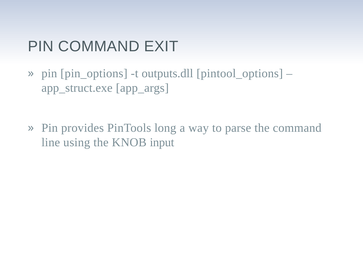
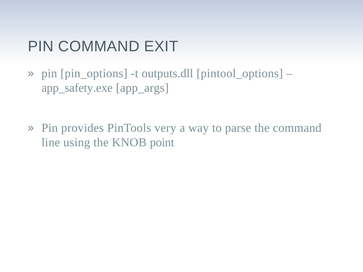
app_struct.exe: app_struct.exe -> app_safety.exe
long: long -> very
input: input -> point
